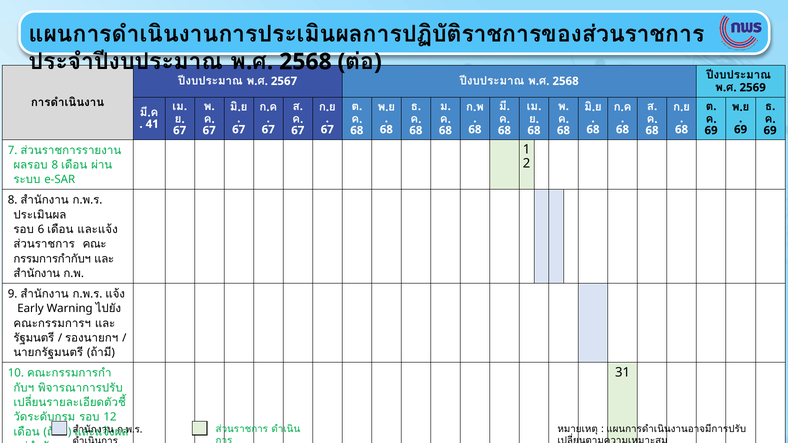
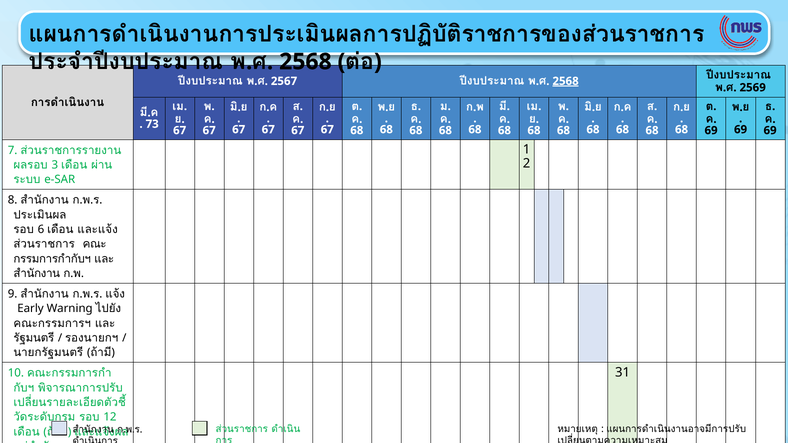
2568 at (566, 81) underline: none -> present
41: 41 -> 73
8 at (55, 165): 8 -> 3
